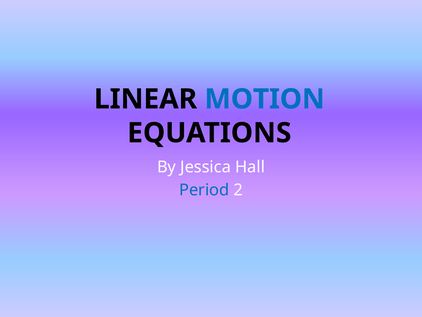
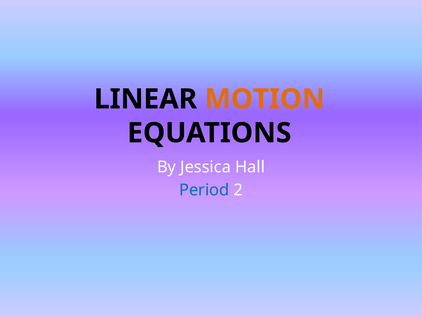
MOTION colour: blue -> orange
